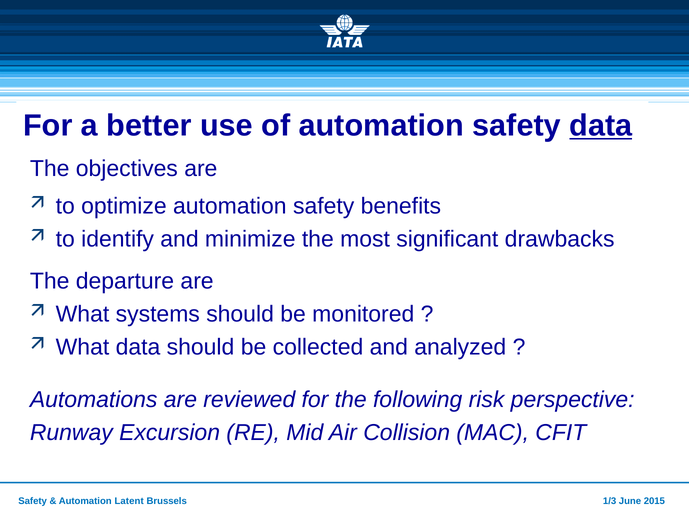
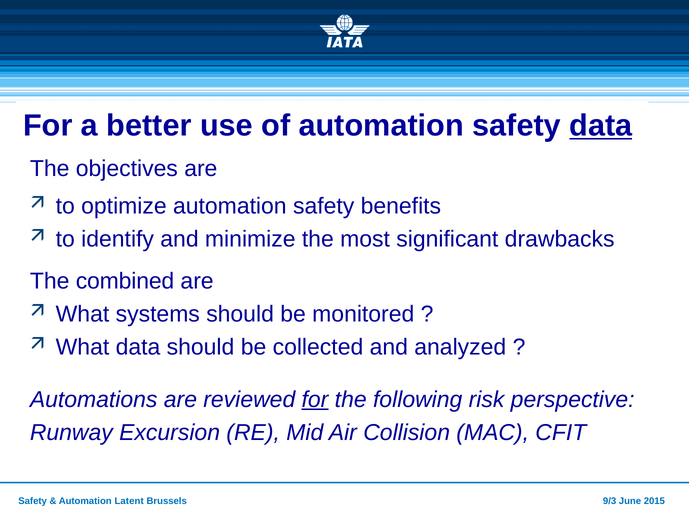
departure: departure -> combined
for at (315, 399) underline: none -> present
1/3: 1/3 -> 9/3
